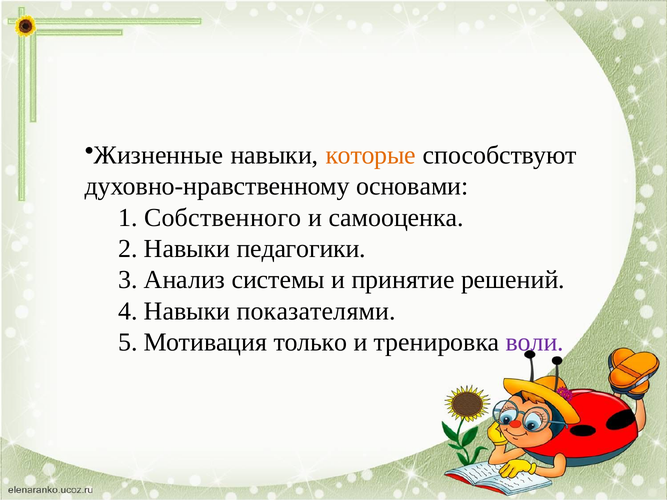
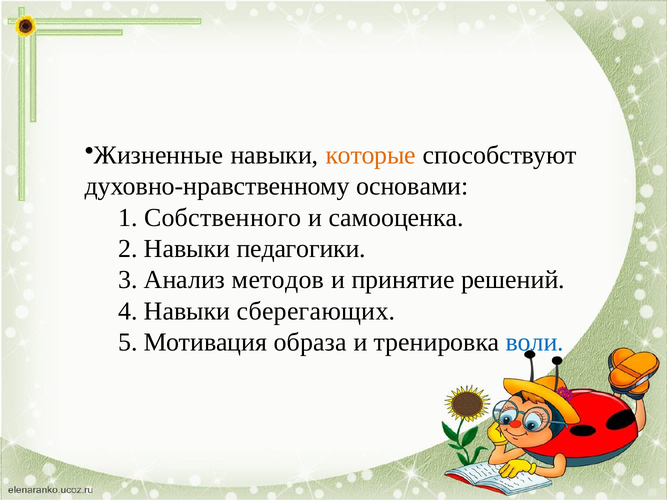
системы: системы -> методов
показателями: показателями -> сберегающих
только: только -> образа
воли colour: purple -> blue
